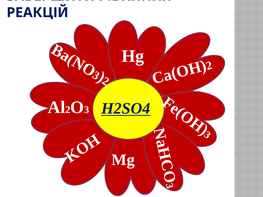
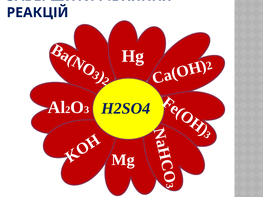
H2SO4 underline: present -> none
